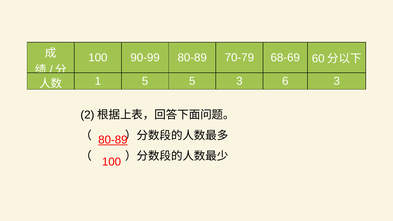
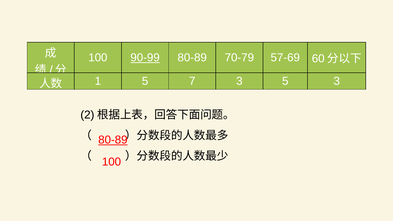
90-99 underline: none -> present
68-69: 68-69 -> 57-69
5 5: 5 -> 7
3 6: 6 -> 5
